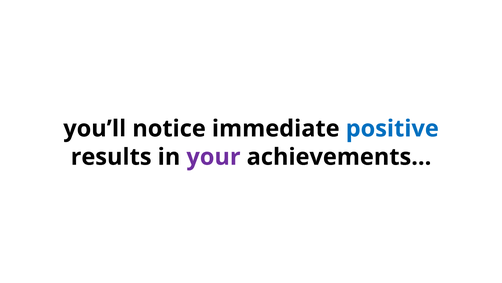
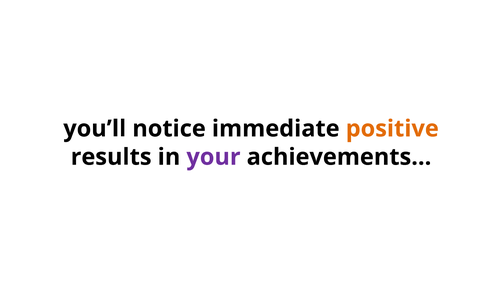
positive colour: blue -> orange
